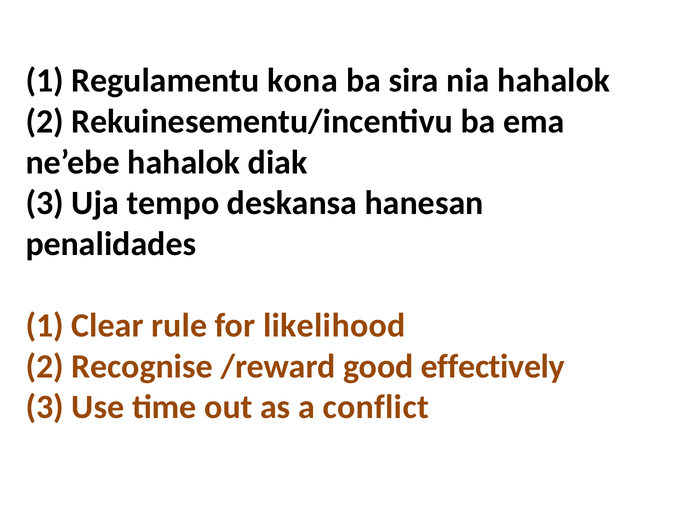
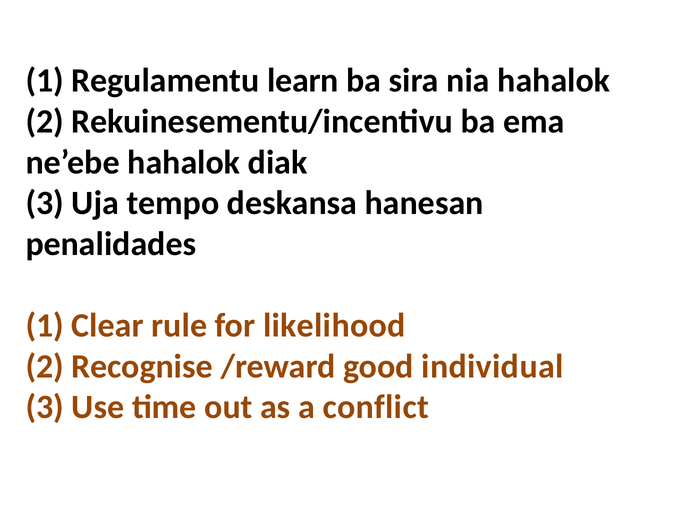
kona: kona -> learn
effectively: effectively -> individual
